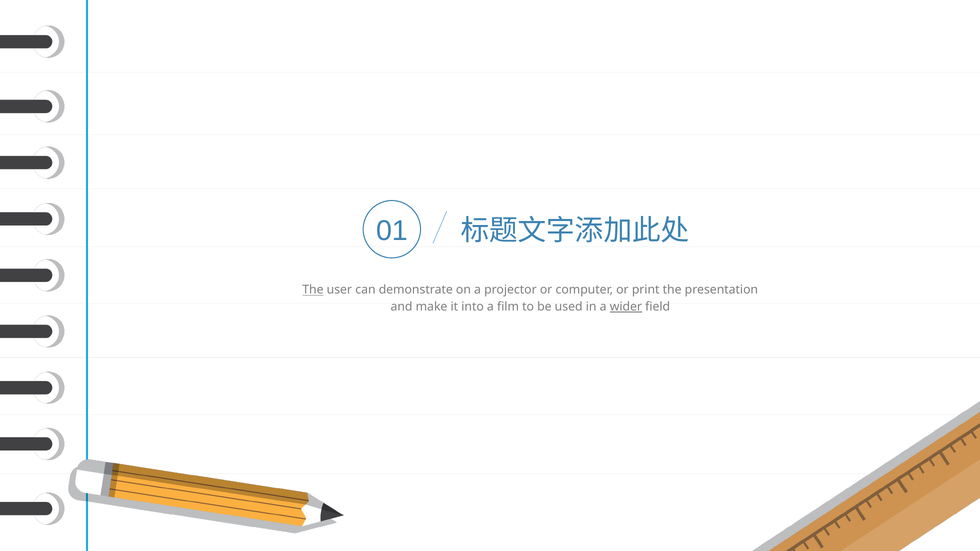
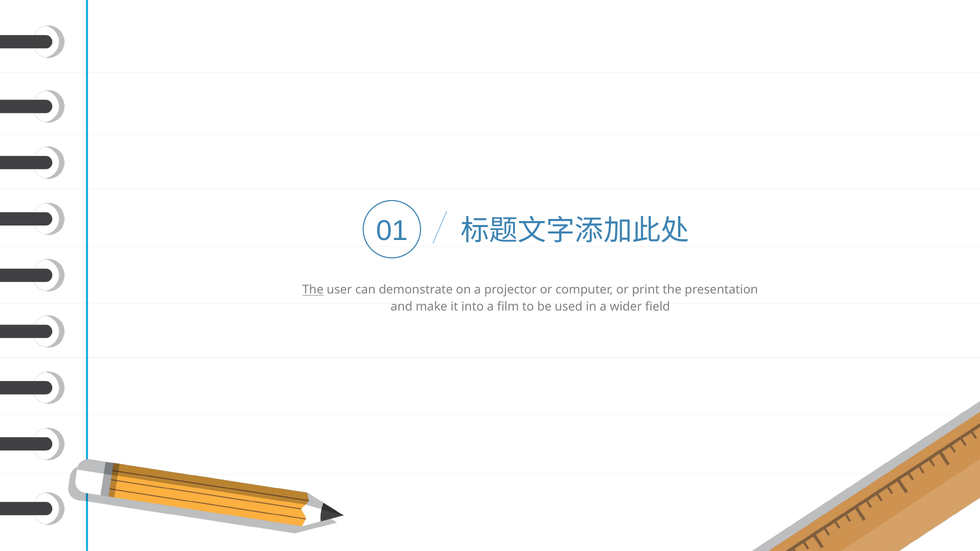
wider underline: present -> none
